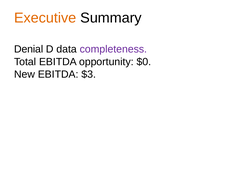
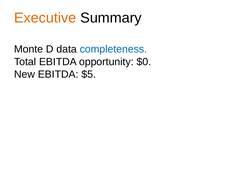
Denial: Denial -> Monte
completeness colour: purple -> blue
$3: $3 -> $5
